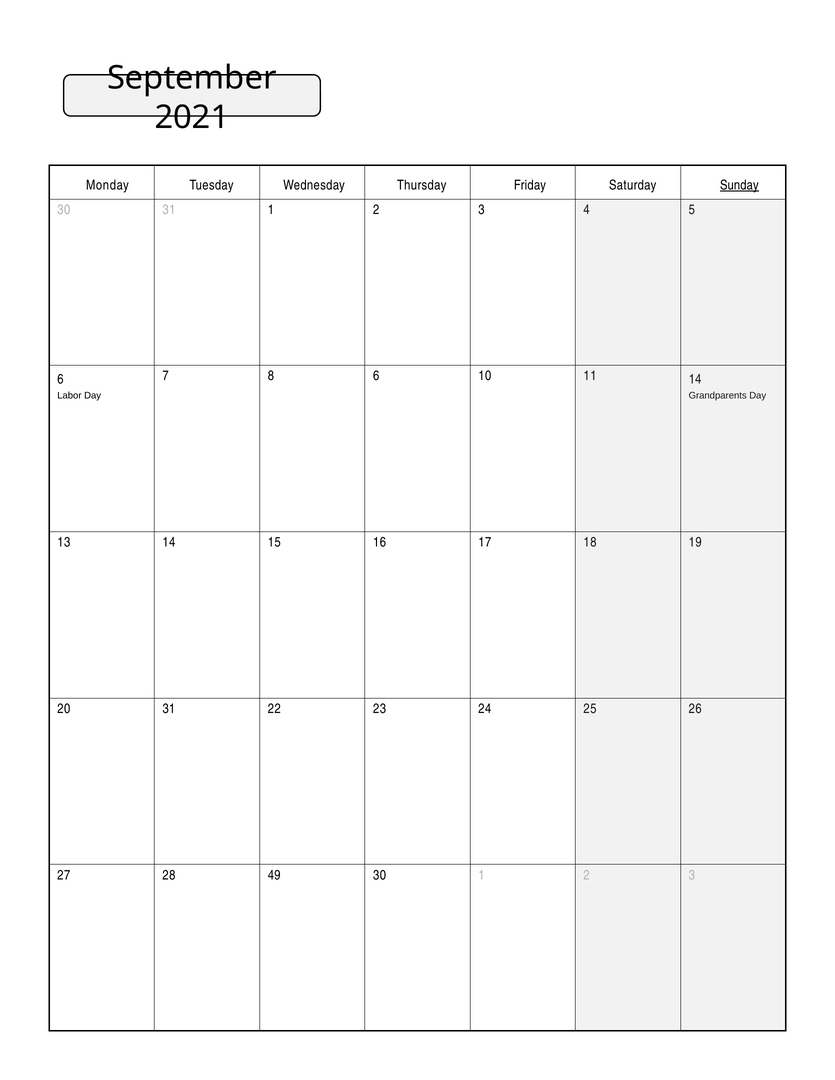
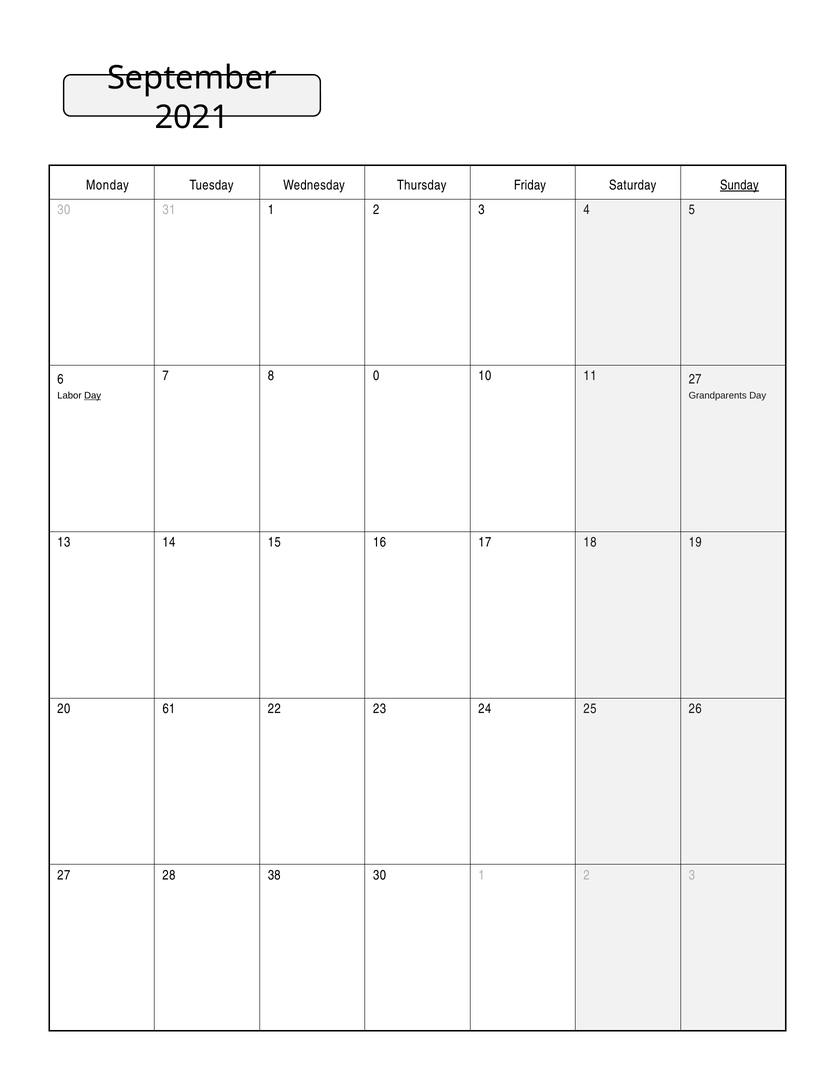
8 6: 6 -> 0
11 14: 14 -> 27
Day at (93, 396) underline: none -> present
20 31: 31 -> 61
49: 49 -> 38
